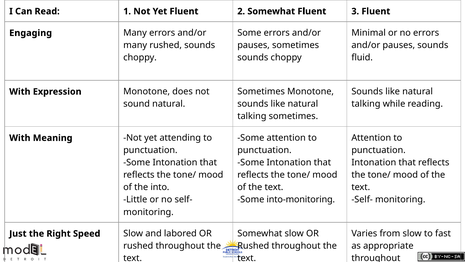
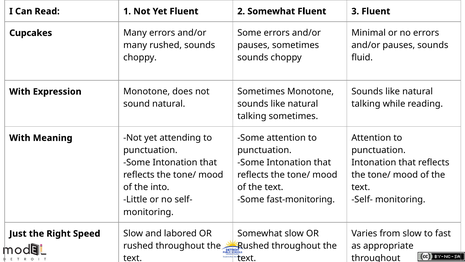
Engaging: Engaging -> Cupcakes
into-monitoring: into-monitoring -> fast-monitoring
